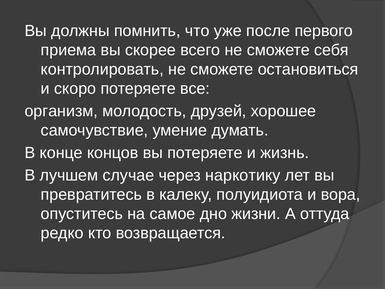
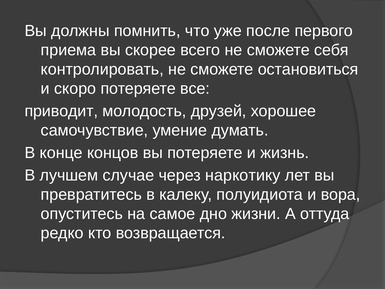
организм: организм -> приводит
